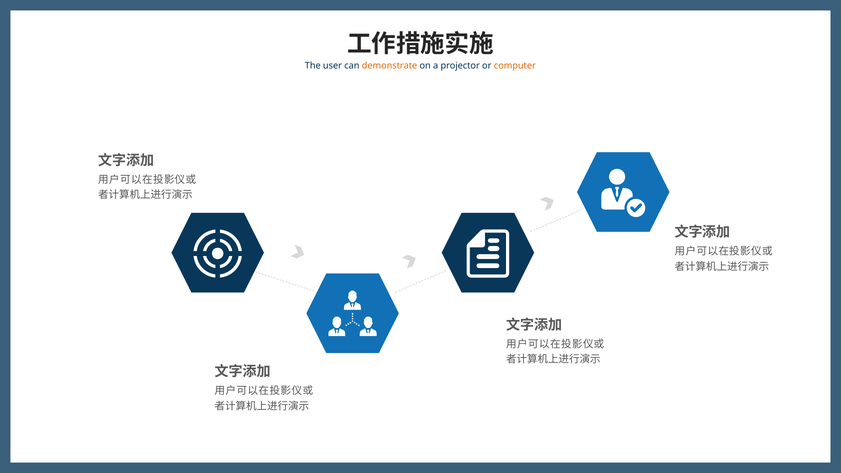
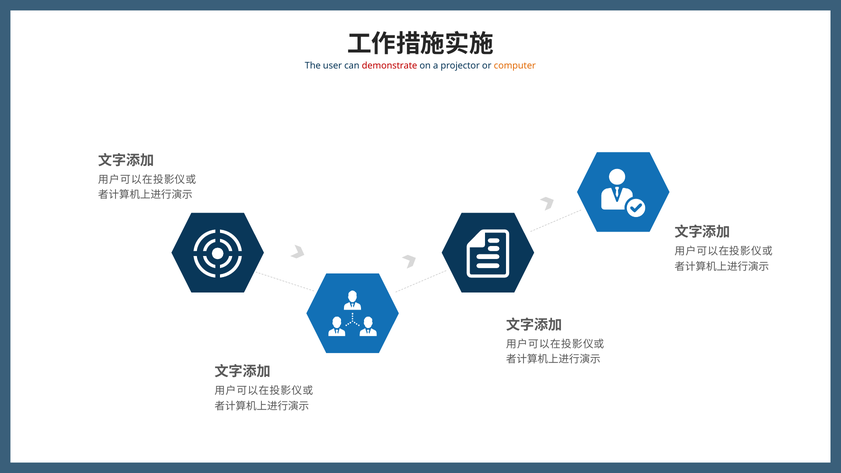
demonstrate colour: orange -> red
